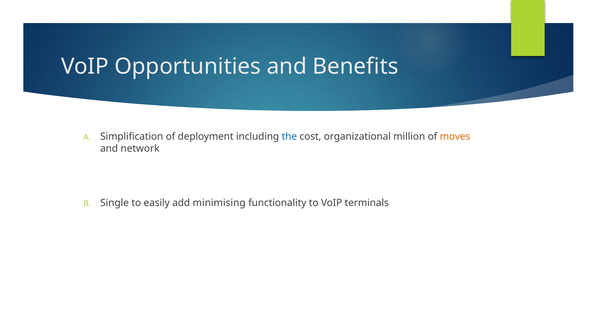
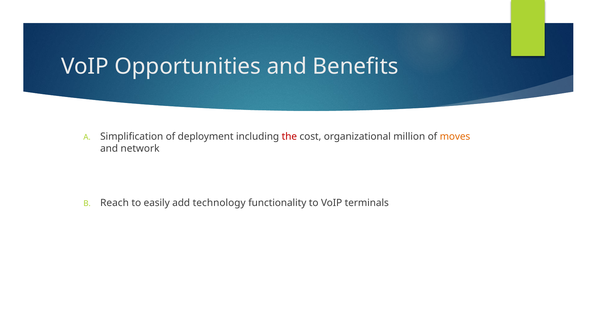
the colour: blue -> red
Single: Single -> Reach
minimising: minimising -> technology
